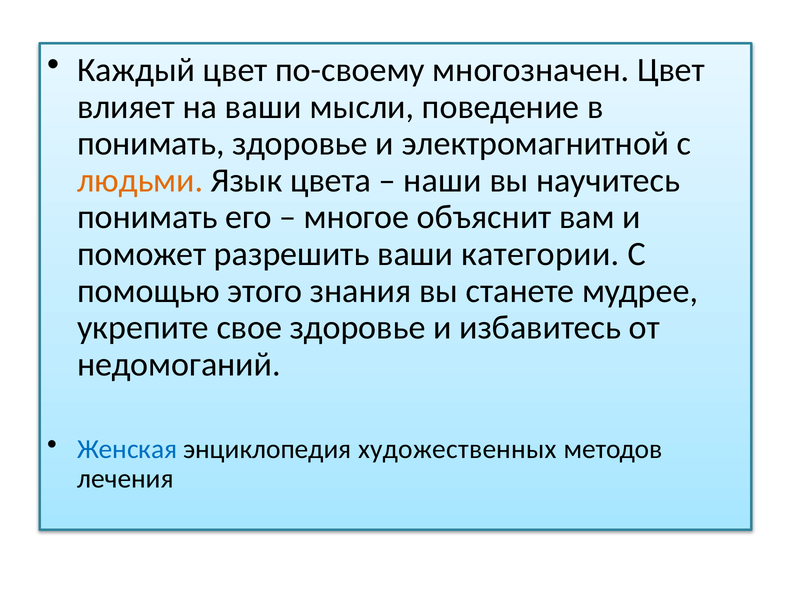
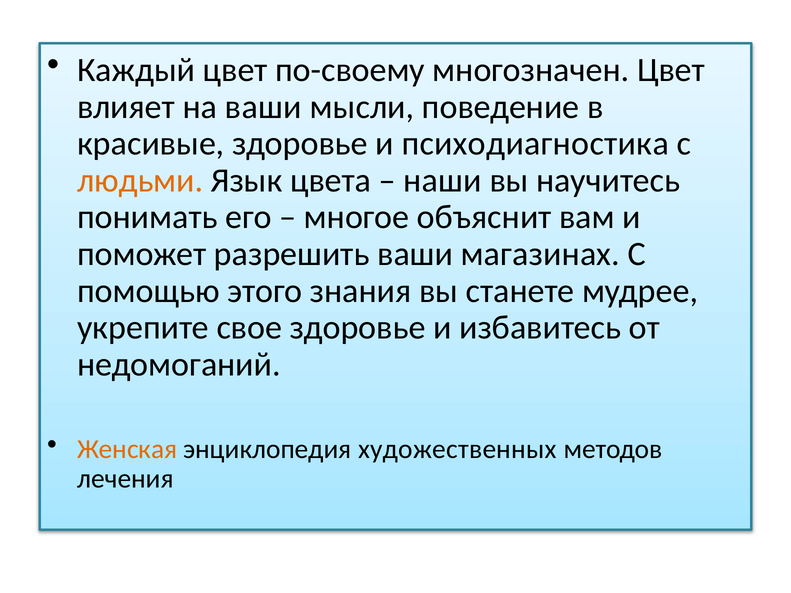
понимать at (151, 144): понимать -> красивые
электромагнитной: электромагнитной -> психодиагностика
категории: категории -> магазинах
Женская colour: blue -> orange
